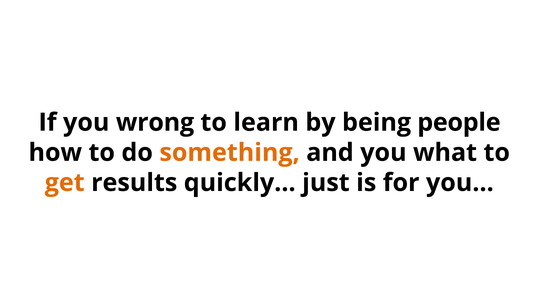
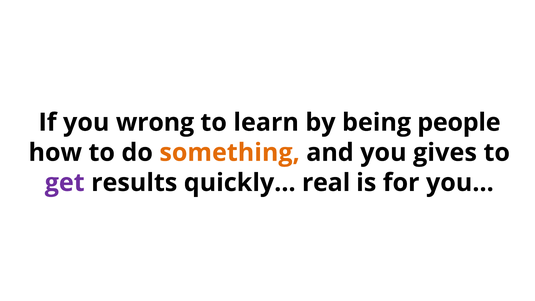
what: what -> gives
get colour: orange -> purple
just: just -> real
